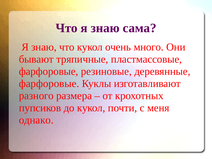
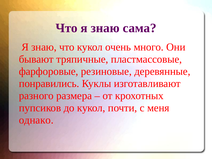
фарфоровые at (49, 84): фарфоровые -> понравились
